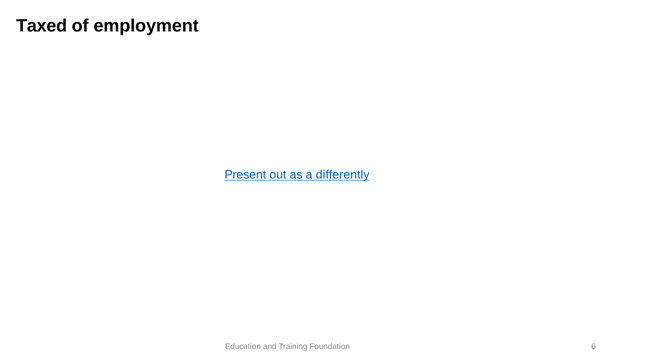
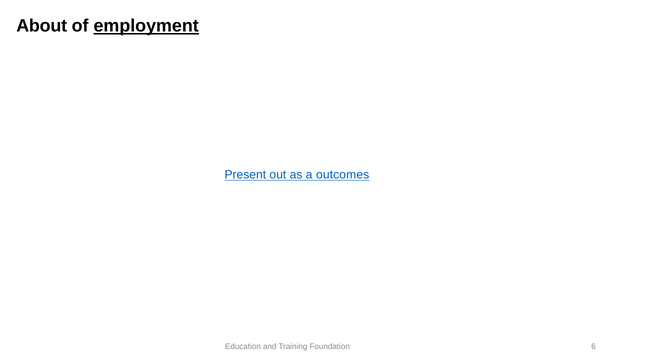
Taxed: Taxed -> About
employment underline: none -> present
differently: differently -> outcomes
